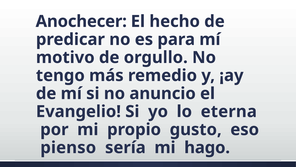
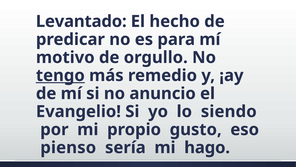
Anochecer: Anochecer -> Levantado
tengo underline: none -> present
eterna: eterna -> siendo
